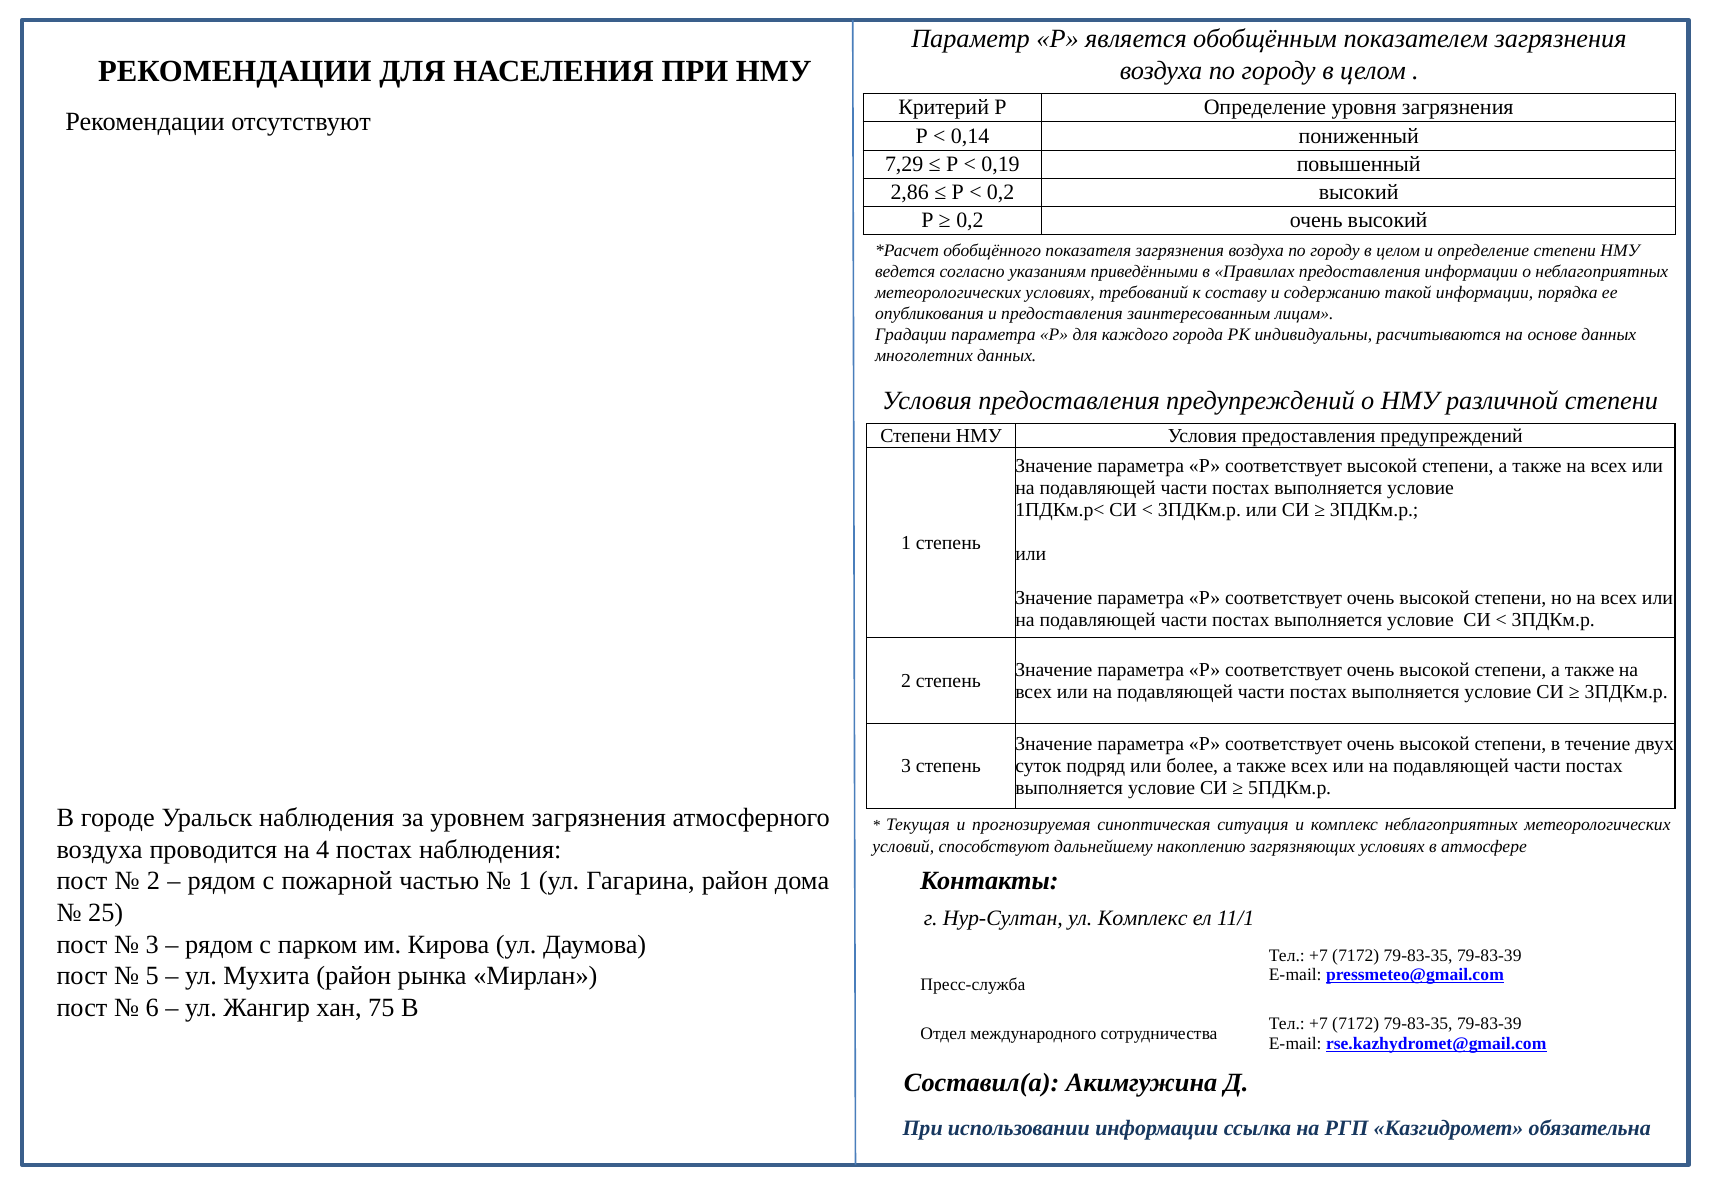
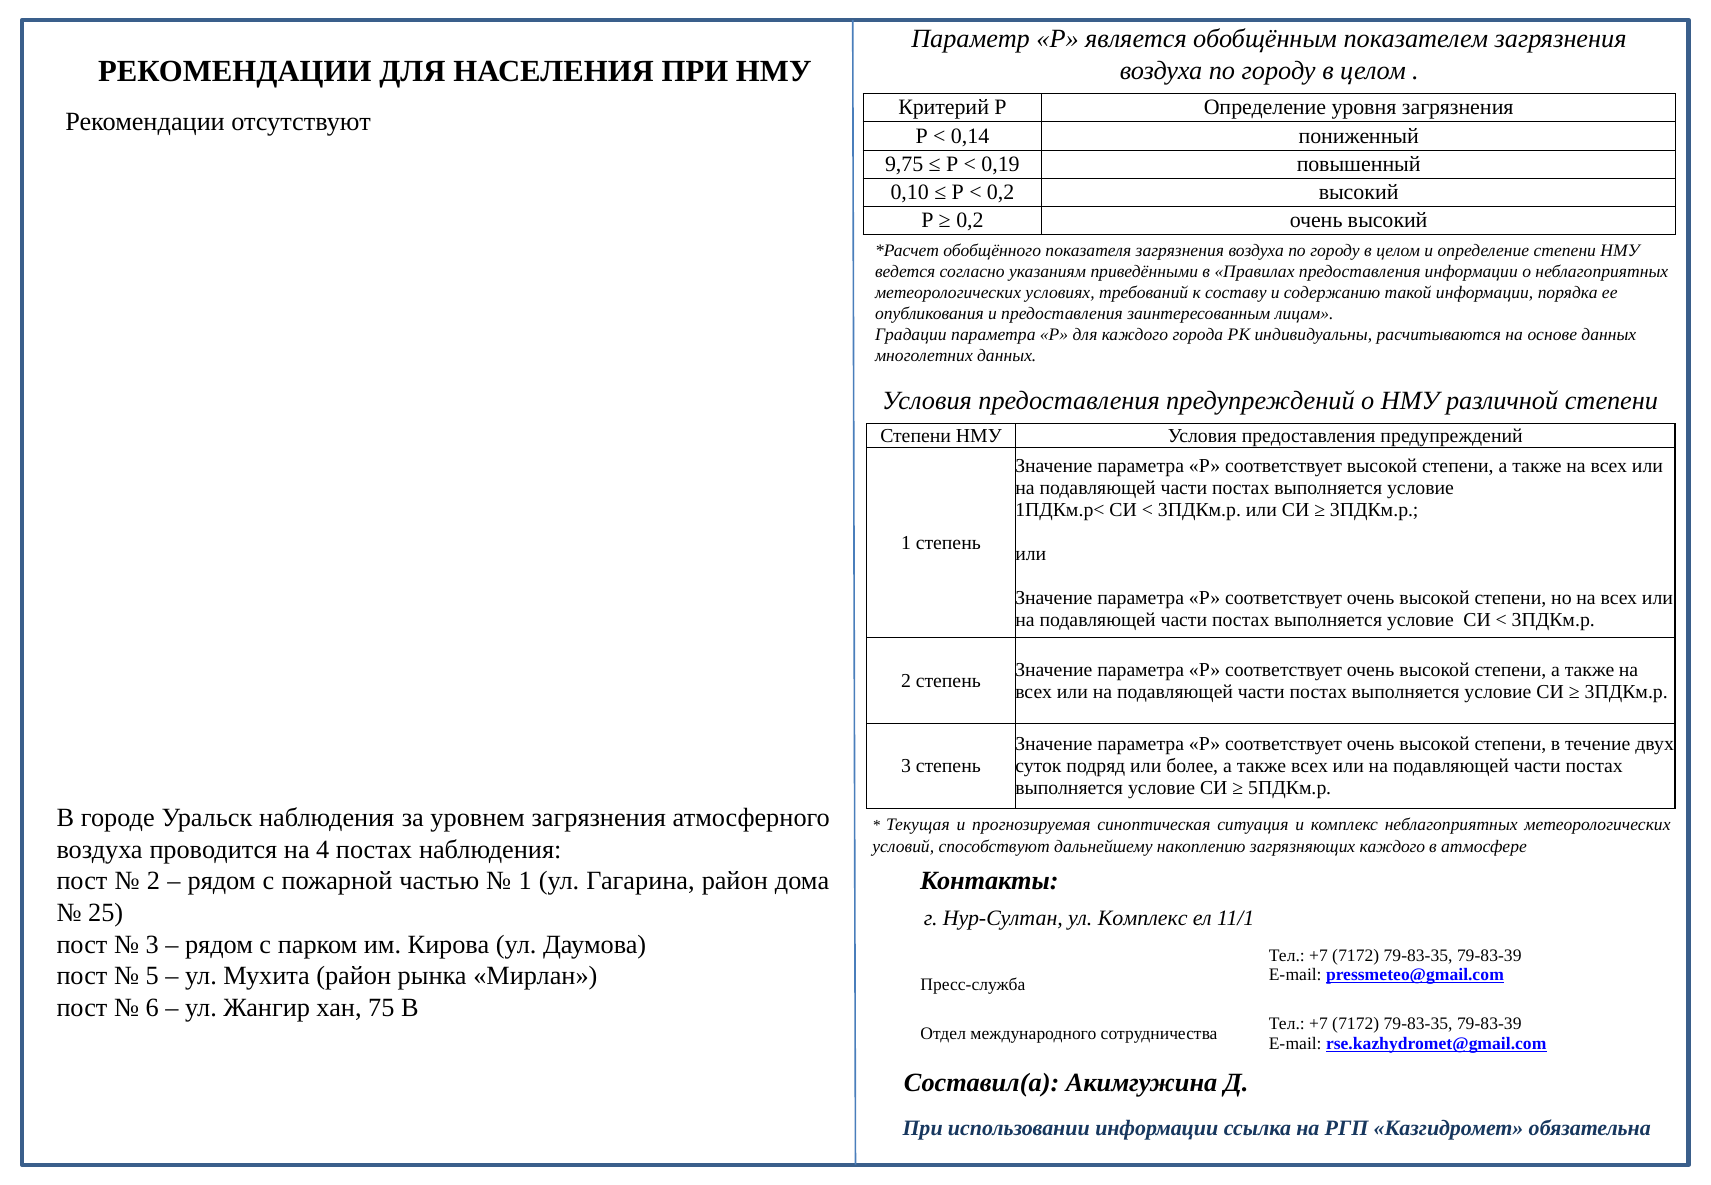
7,29: 7,29 -> 9,75
2,86: 2,86 -> 0,10
загрязняющих условиях: условиях -> каждого
